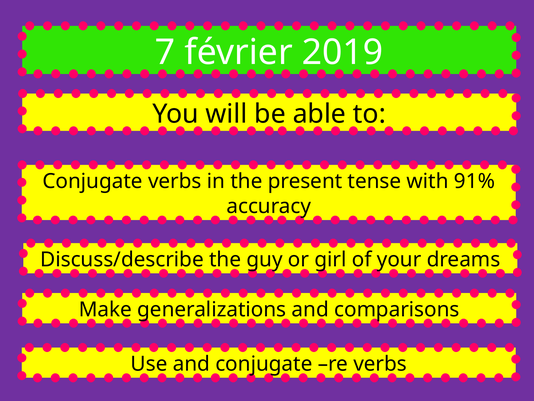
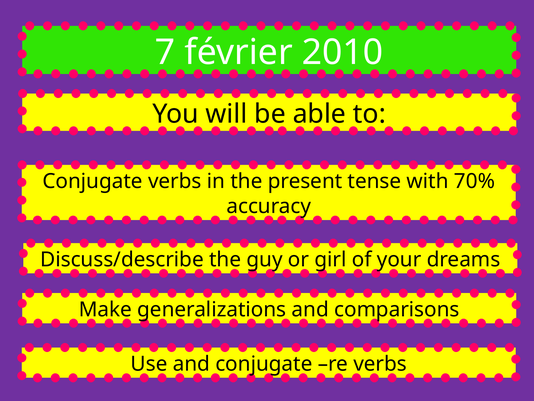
2019: 2019 -> 2010
91%: 91% -> 70%
